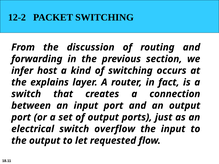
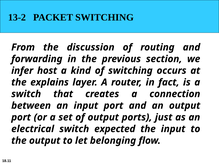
12-2: 12-2 -> 13-2
overflow: overflow -> expected
requested: requested -> belonging
